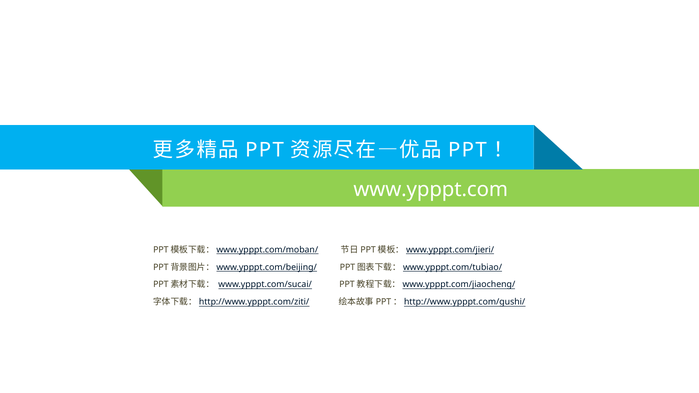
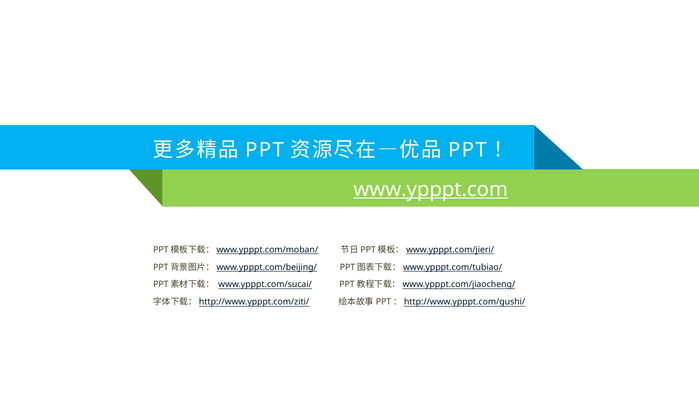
www.ypppt.com underline: none -> present
